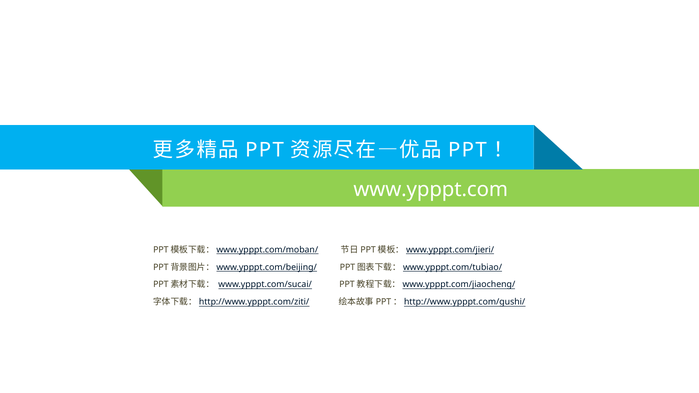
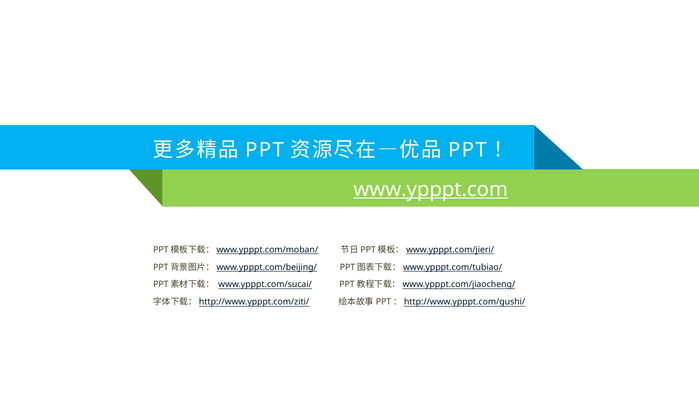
www.ypppt.com underline: none -> present
